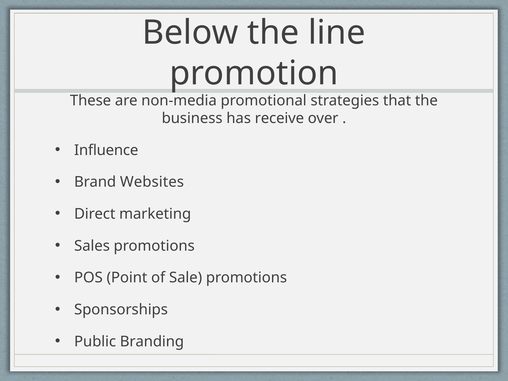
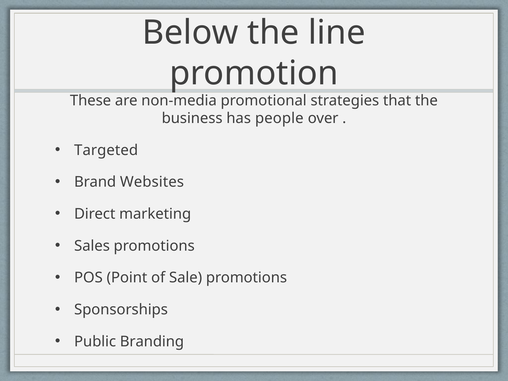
receive: receive -> people
Influence: Influence -> Targeted
